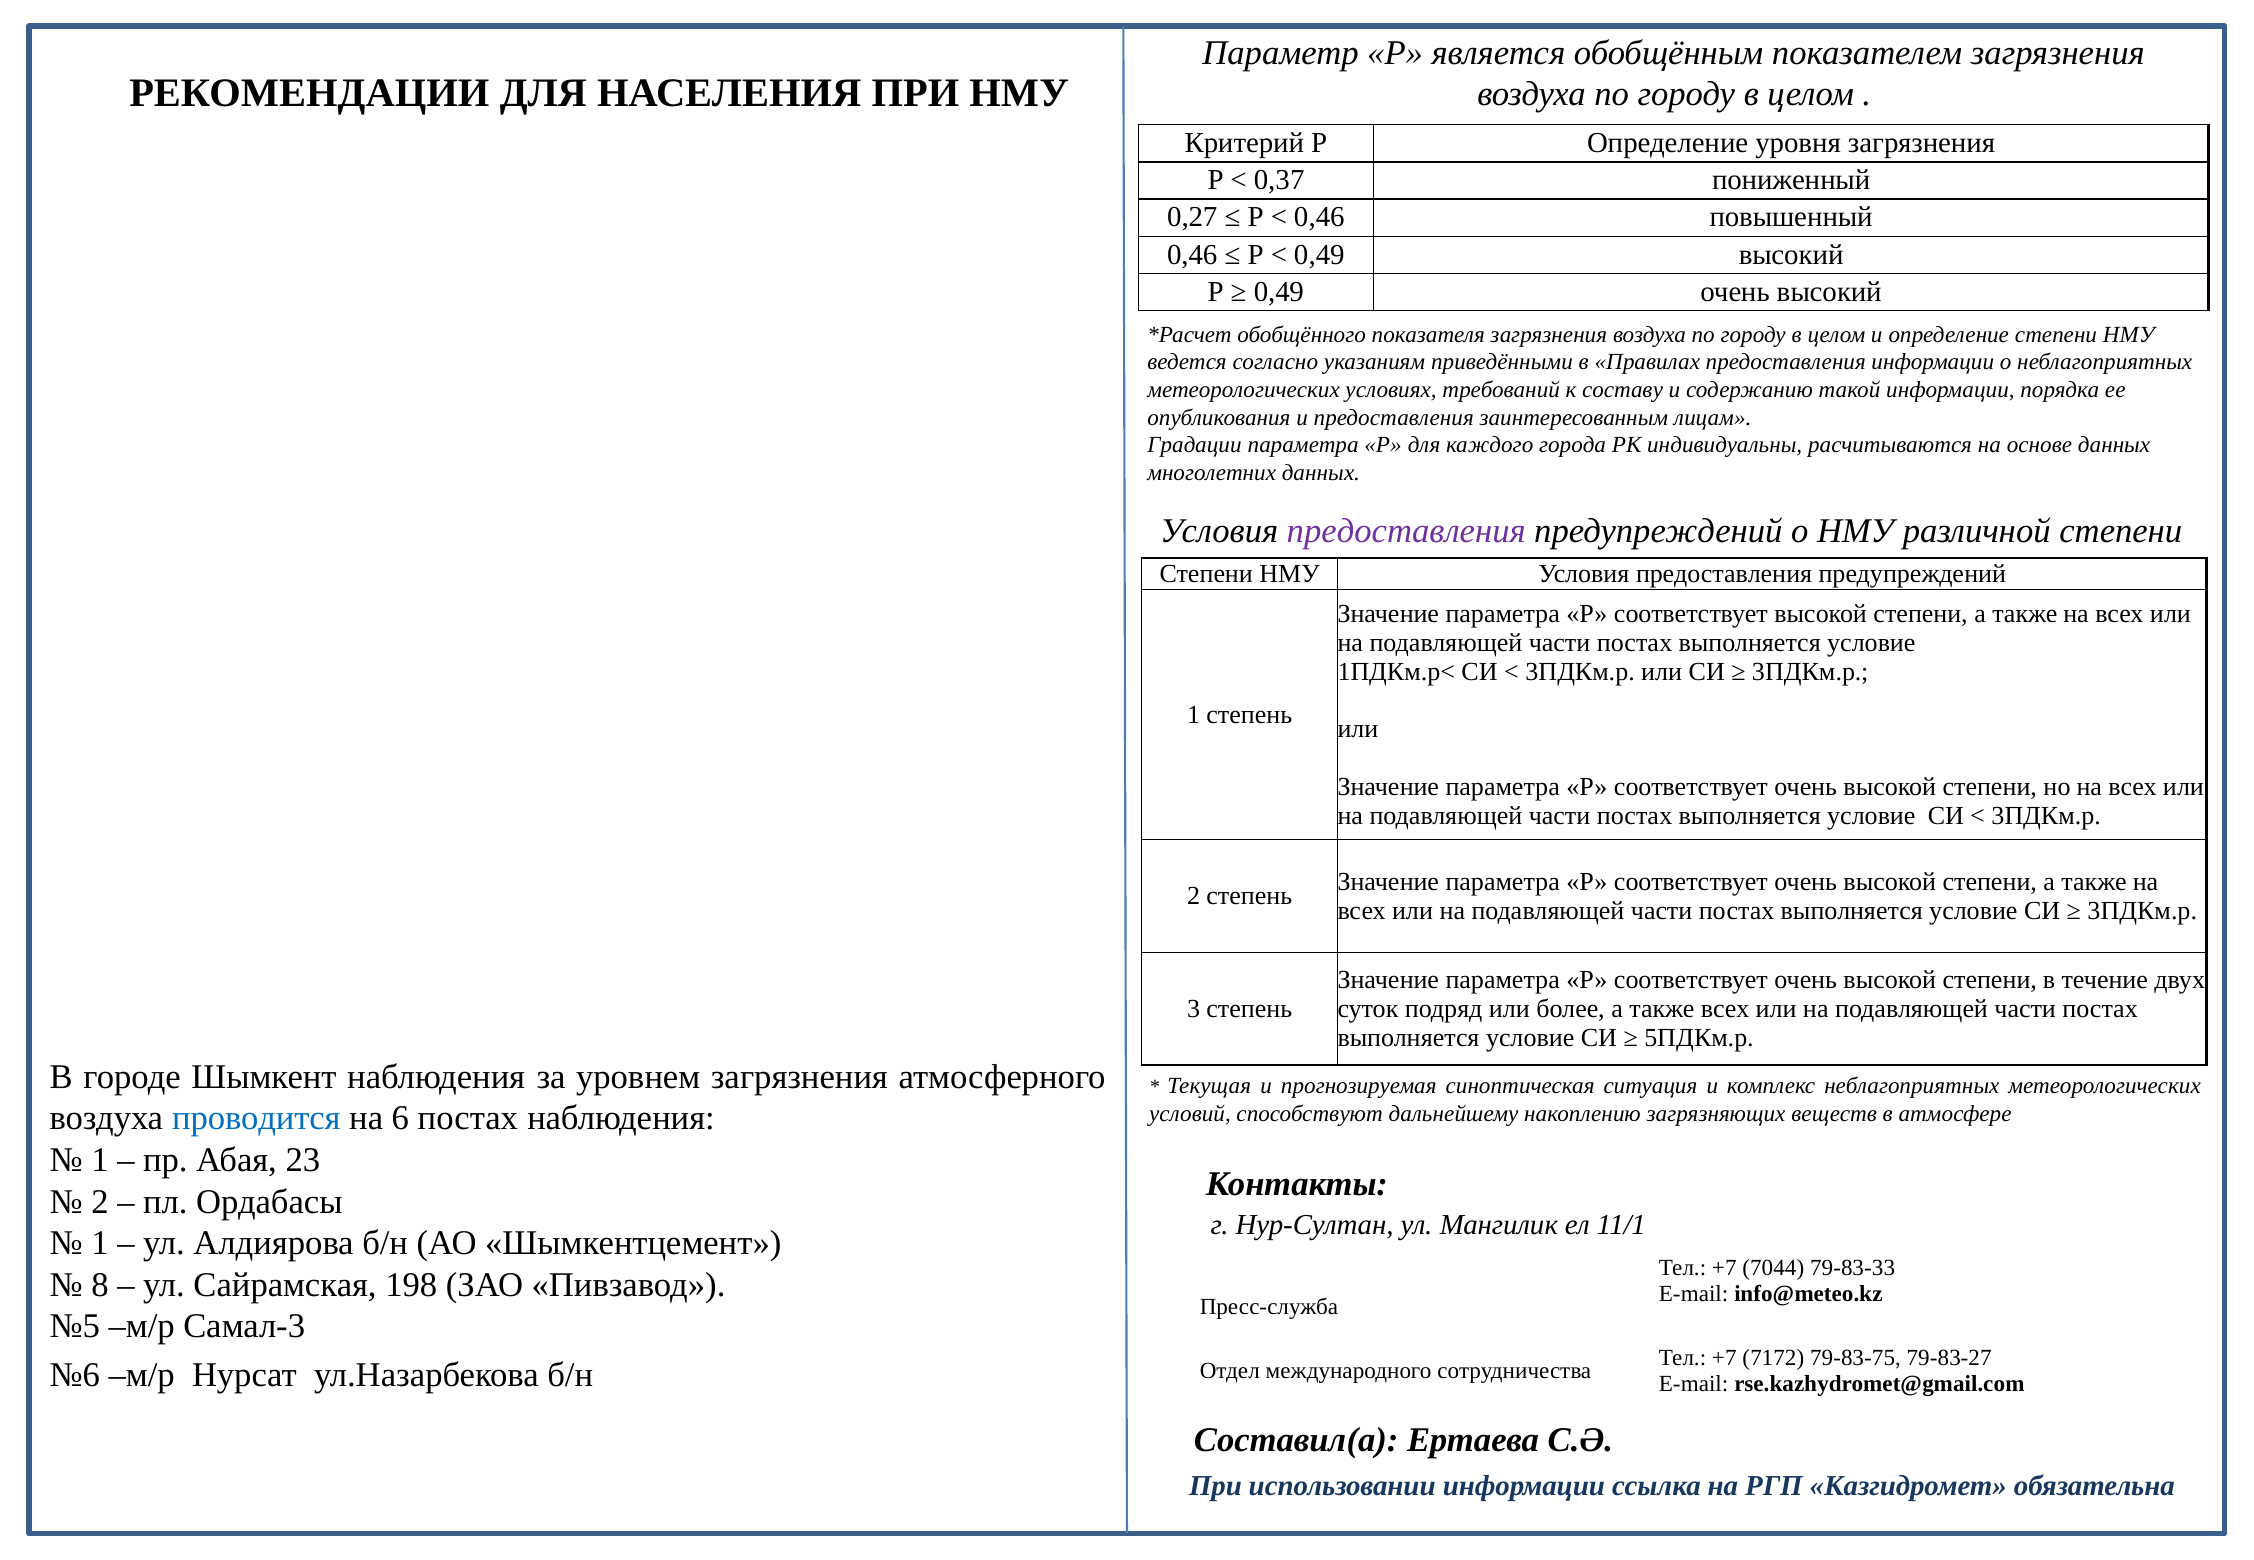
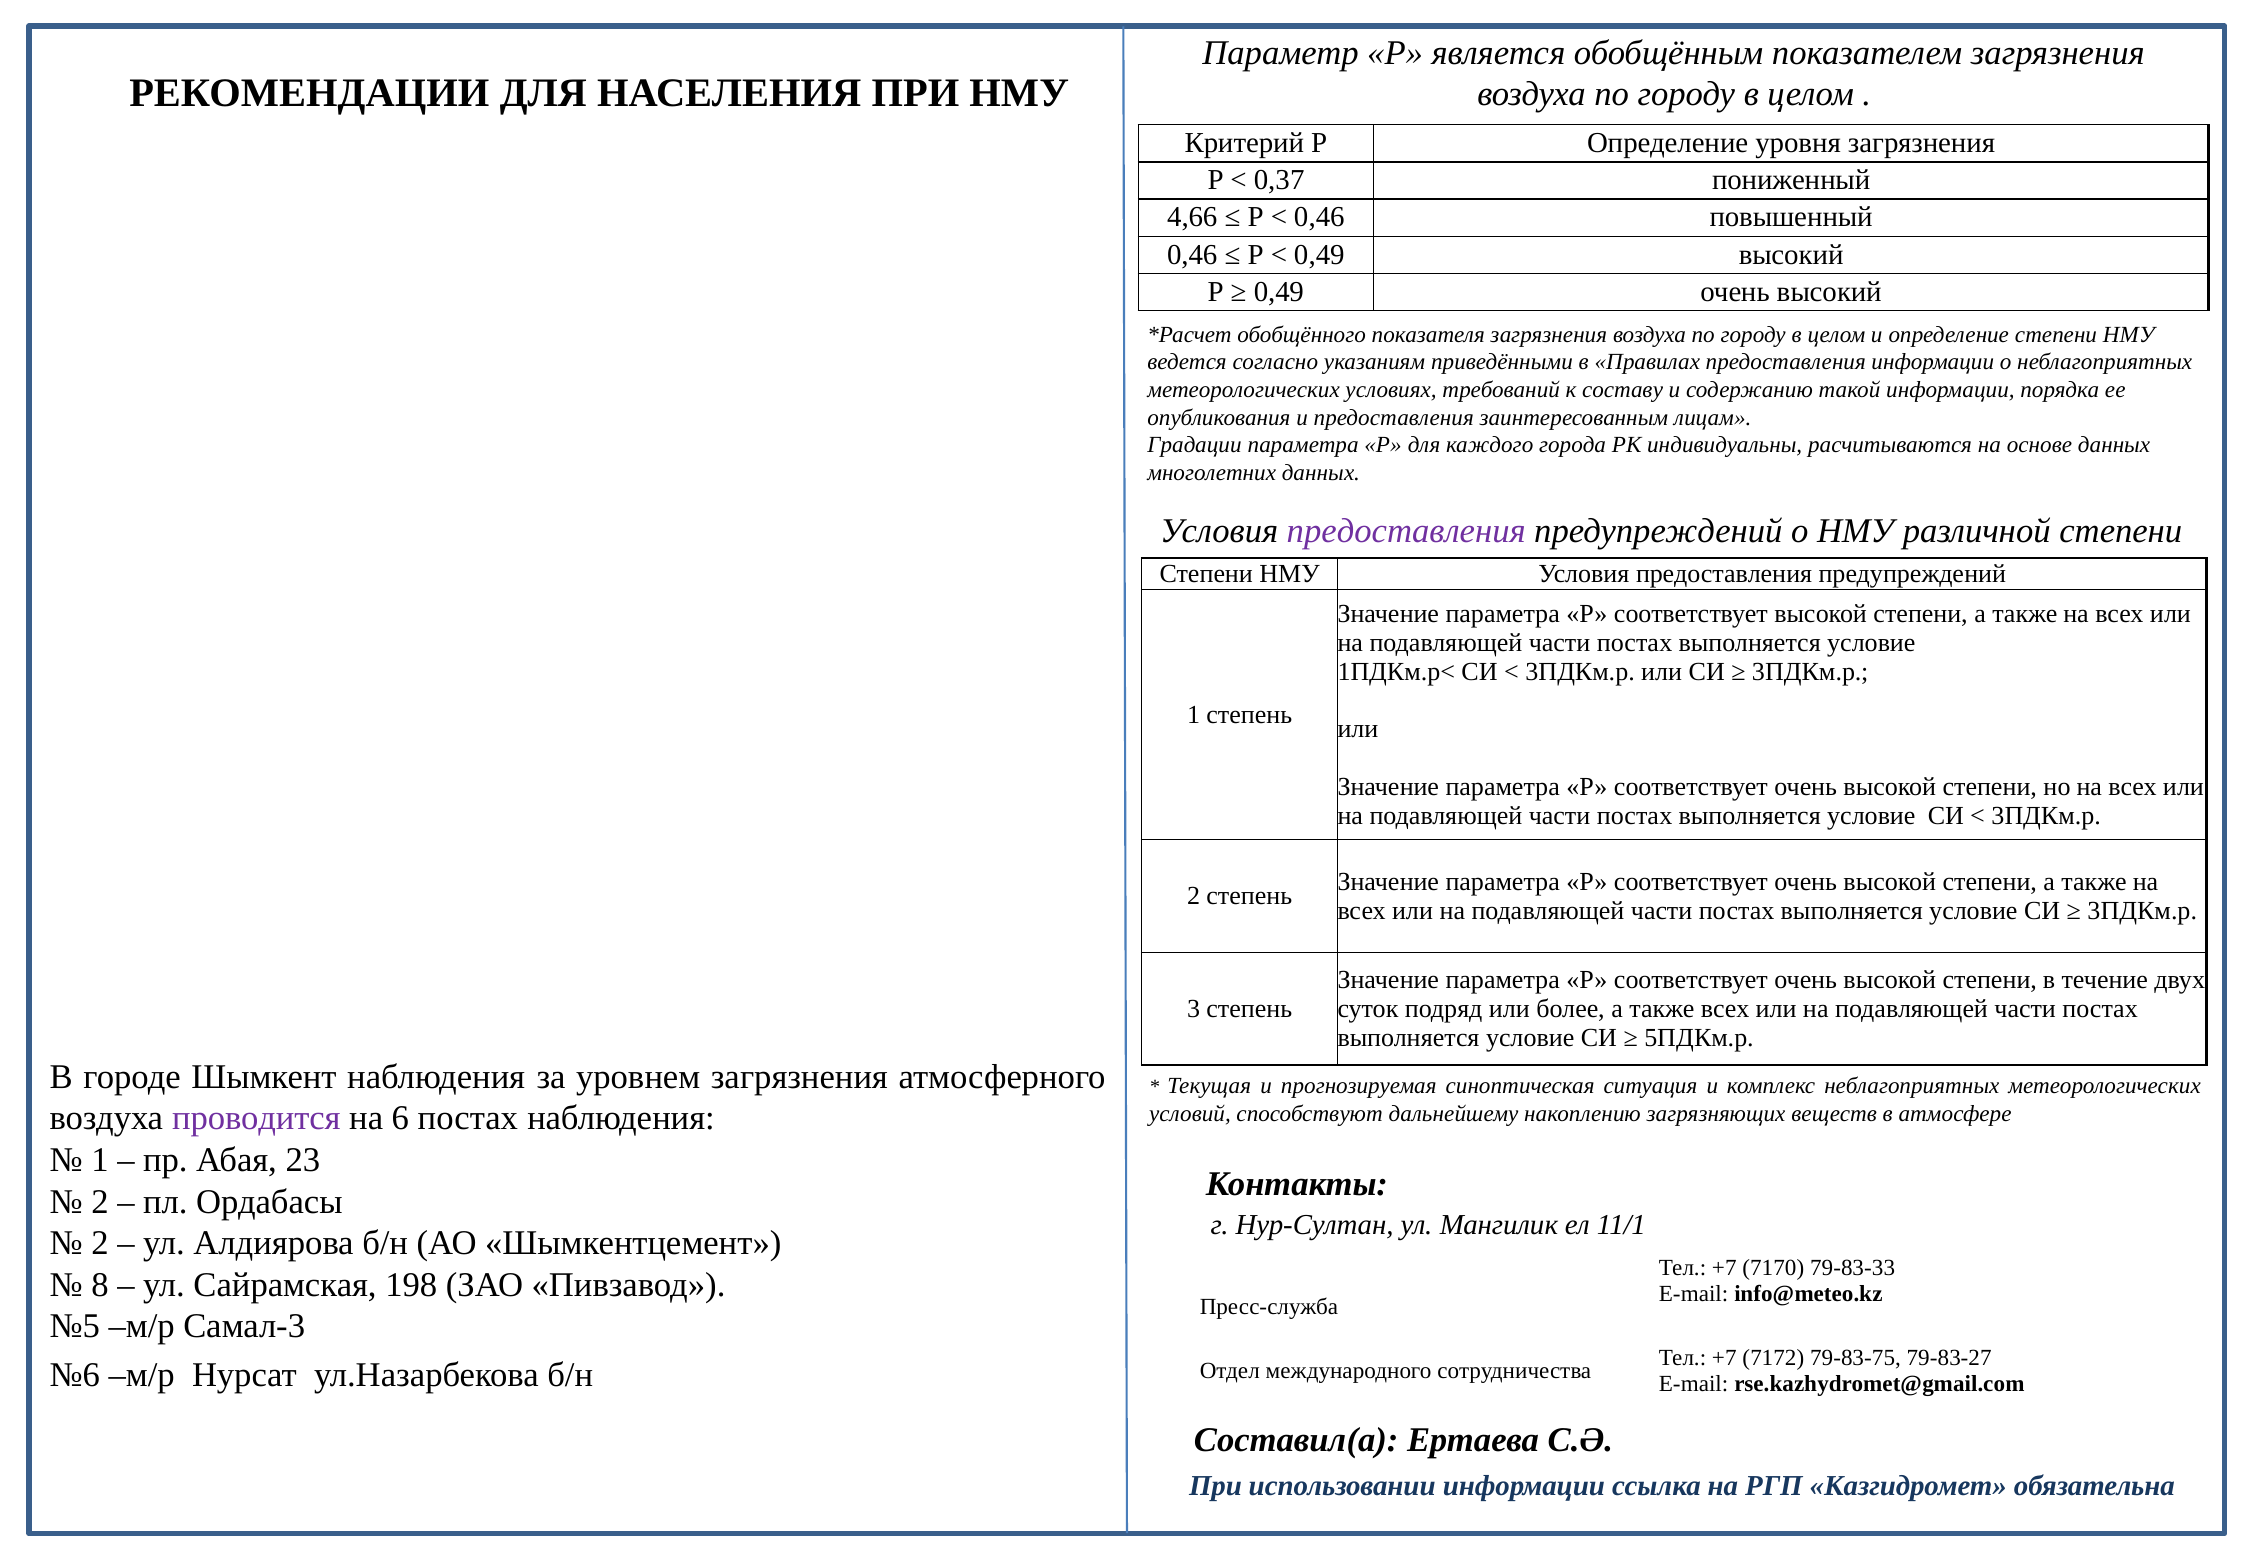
0,27: 0,27 -> 4,66
проводится colour: blue -> purple
1 at (100, 1244): 1 -> 2
7044: 7044 -> 7170
